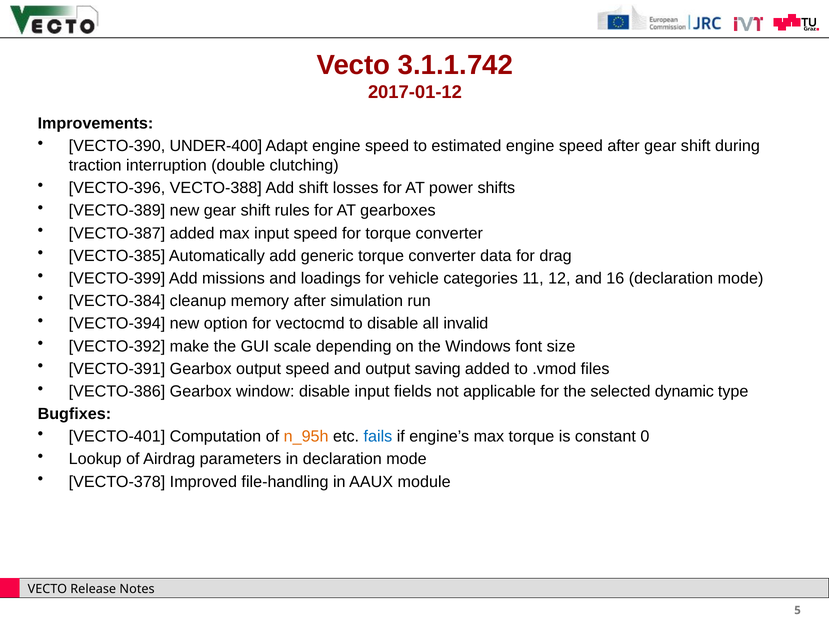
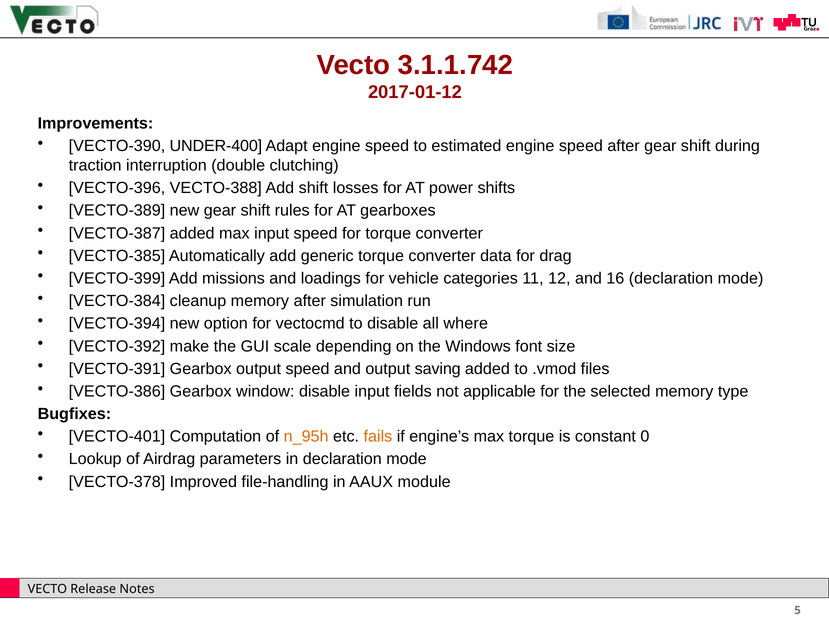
invalid: invalid -> where
selected dynamic: dynamic -> memory
fails colour: blue -> orange
